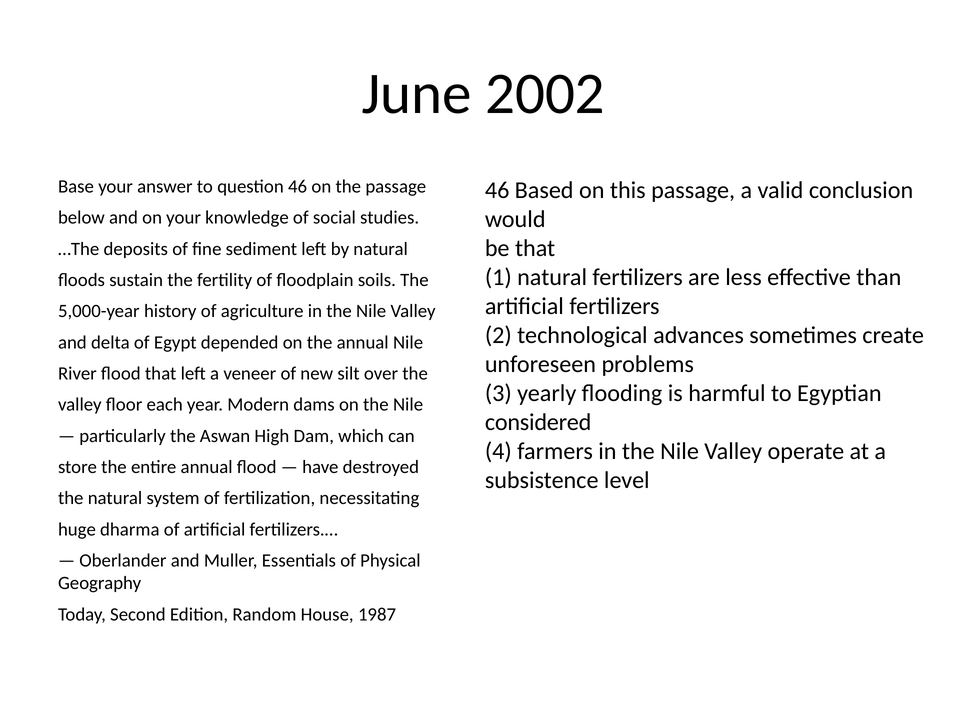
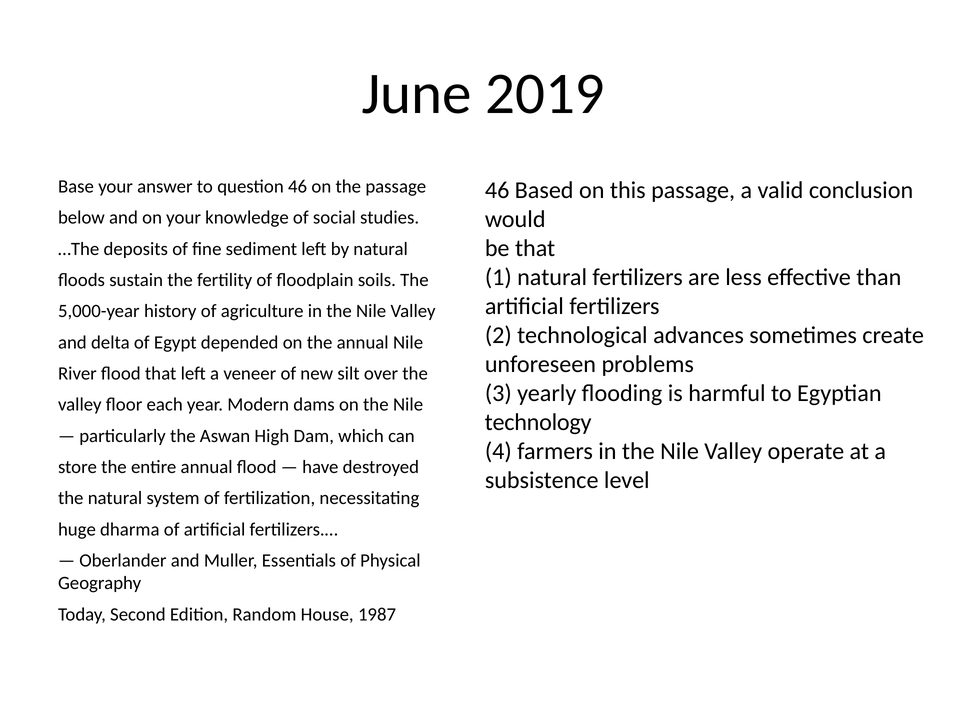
2002: 2002 -> 2019
considered: considered -> technology
